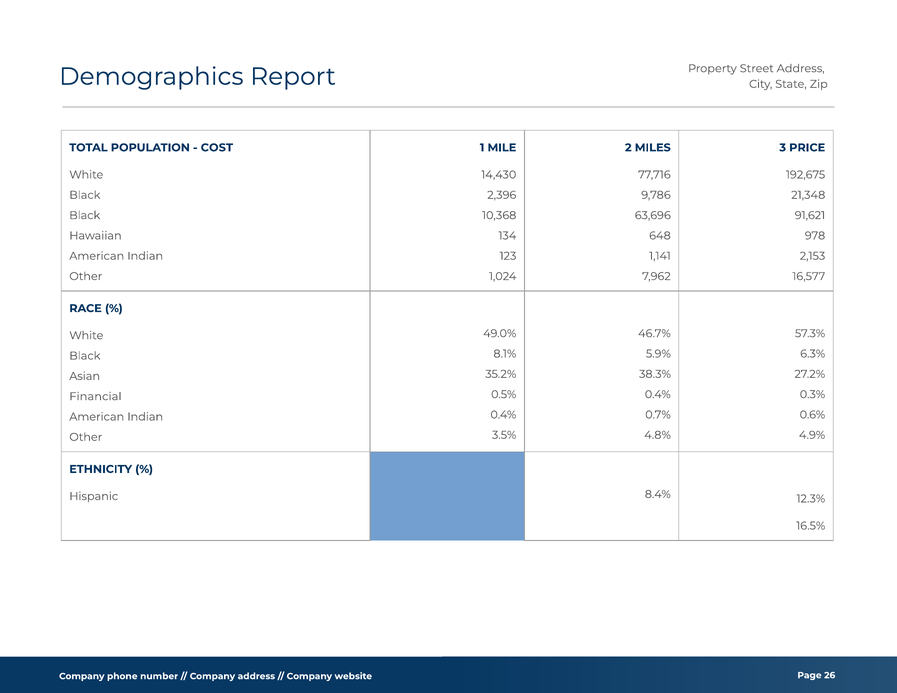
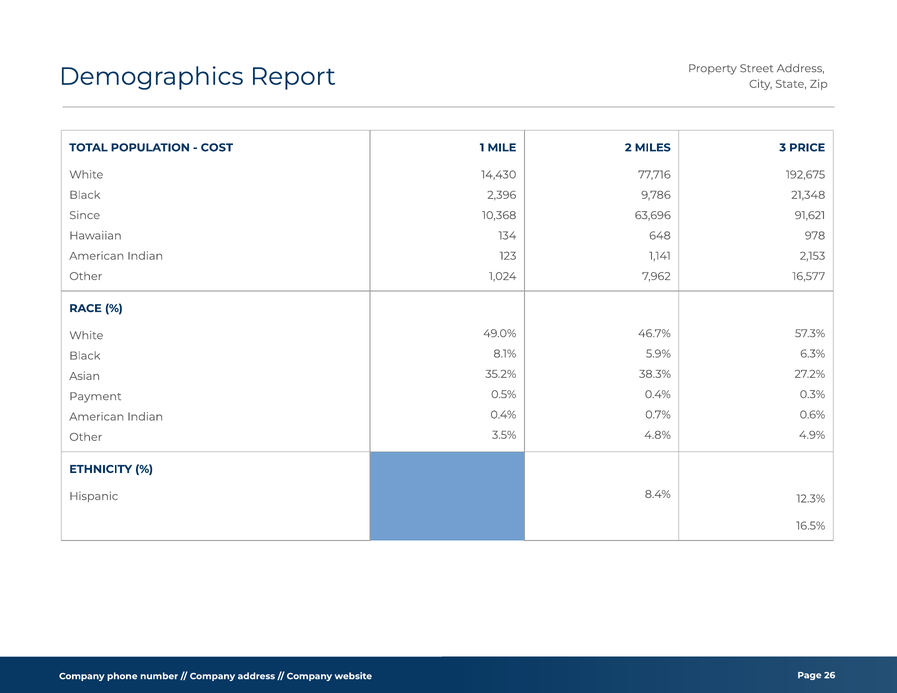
Black at (85, 215): Black -> Since
Financial: Financial -> Payment
